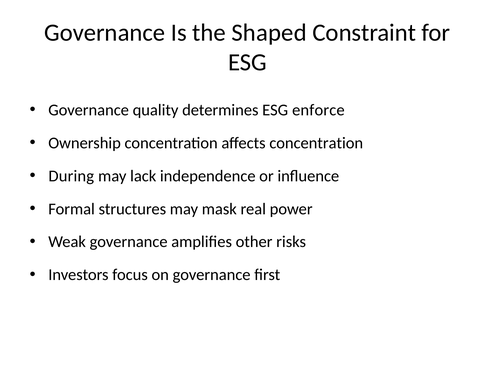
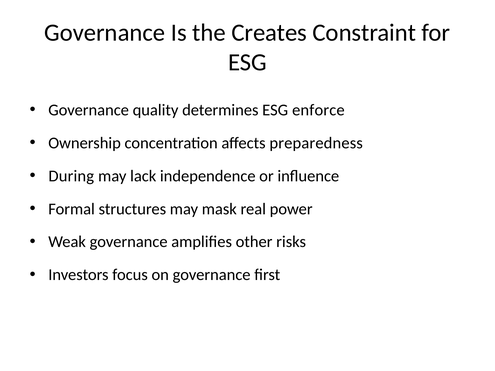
Shaped: Shaped -> Creates
affects concentration: concentration -> preparedness
